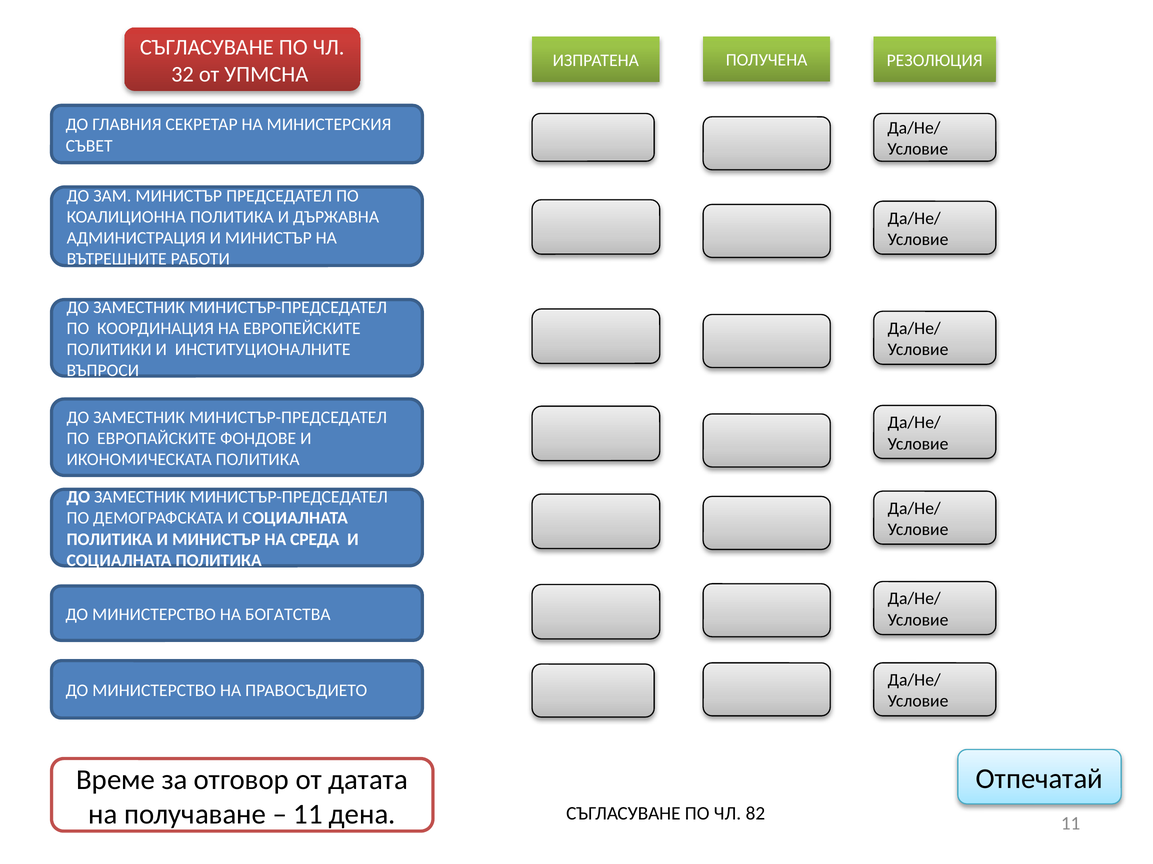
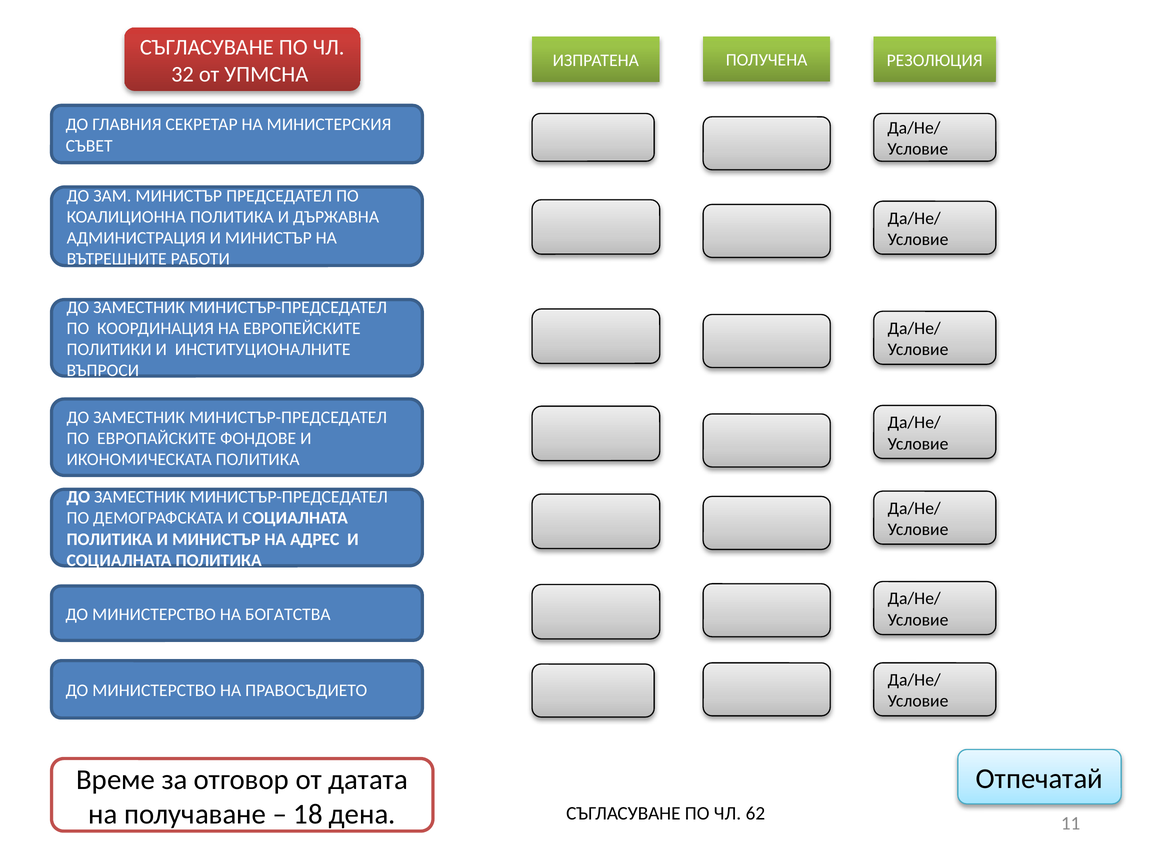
СРЕДА: СРЕДА -> АДРЕС
11 at (308, 815): 11 -> 18
82: 82 -> 62
